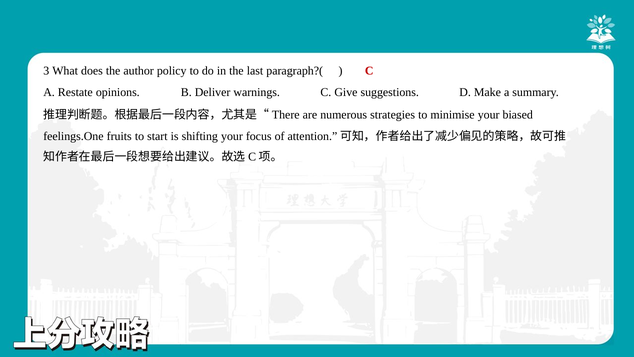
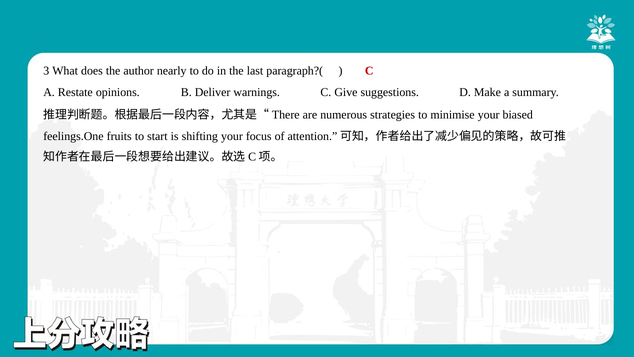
policy: policy -> nearly
